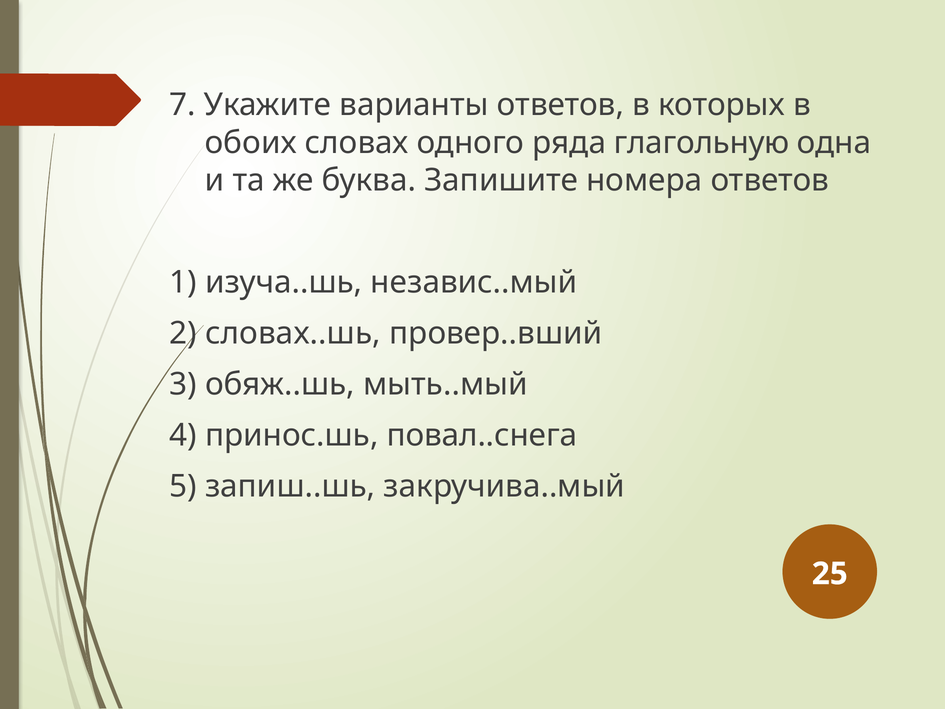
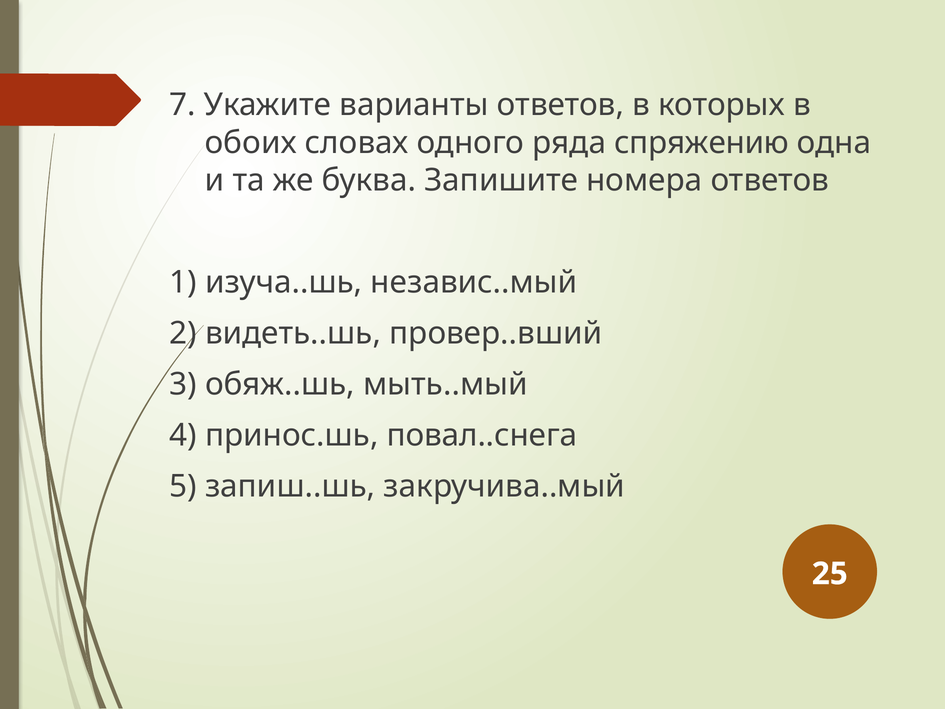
глагольную: глагольную -> спряжению
словах..шь: словах..шь -> видеть..шь
